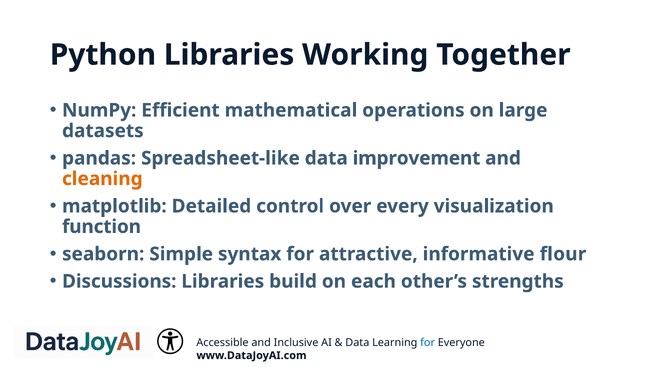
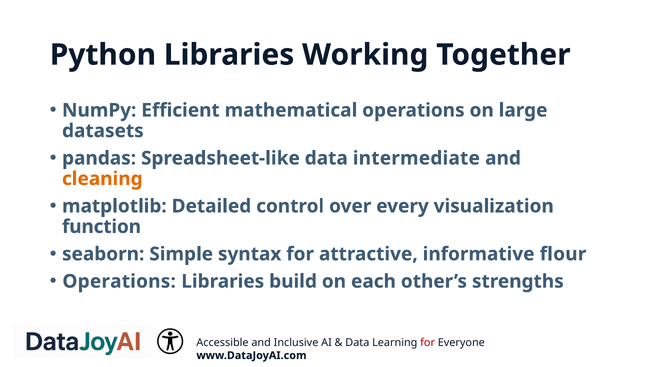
improvement: improvement -> intermediate
Discussions at (119, 282): Discussions -> Operations
for at (428, 343) colour: blue -> red
